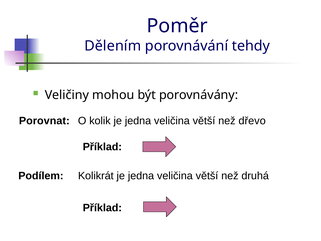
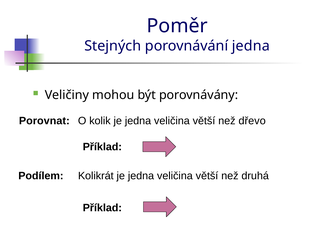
Dělením: Dělením -> Stejných
porovnávání tehdy: tehdy -> jedna
